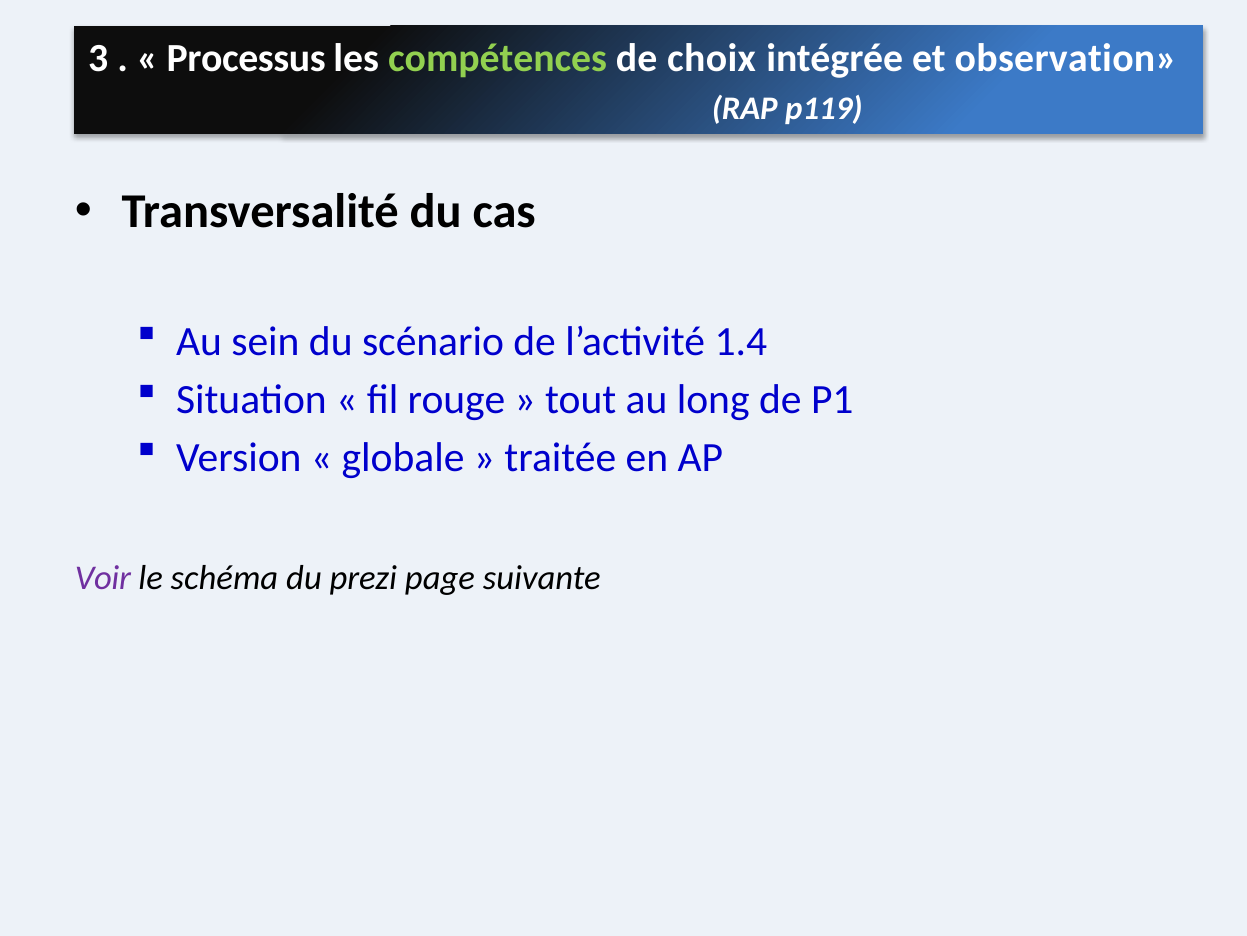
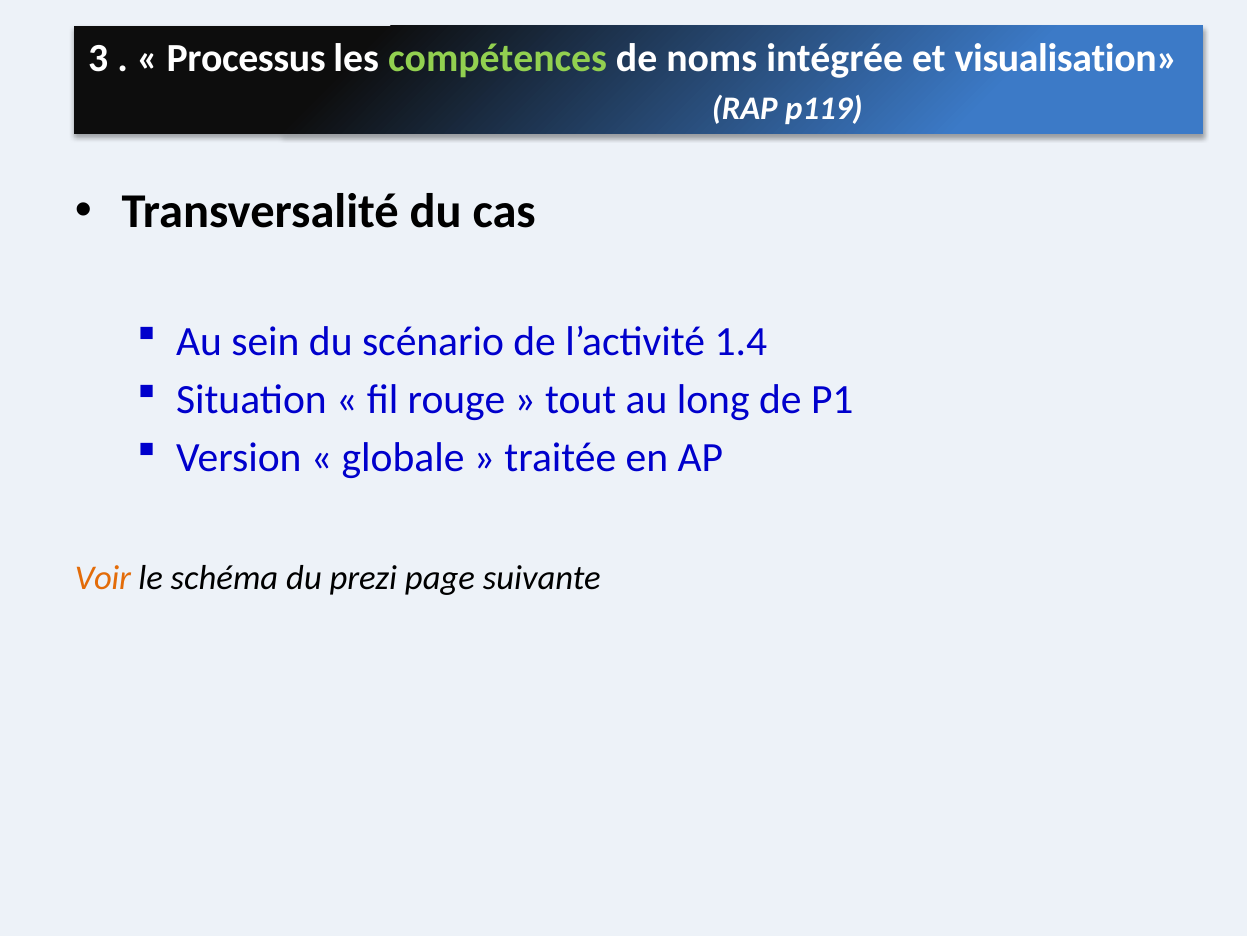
choix: choix -> noms
observation: observation -> visualisation
Voir colour: purple -> orange
